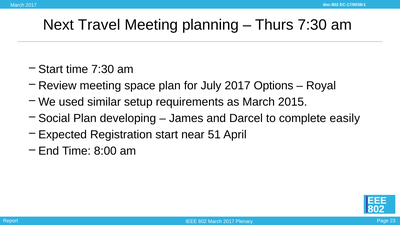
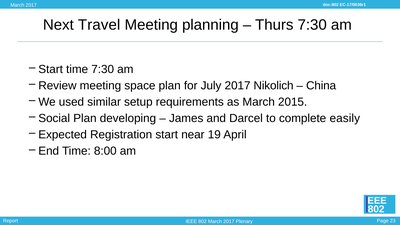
Options: Options -> Nikolich
Royal: Royal -> China
51: 51 -> 19
